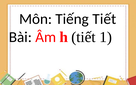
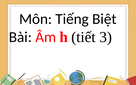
Tiếng Tiết: Tiết -> Biệt
1: 1 -> 3
